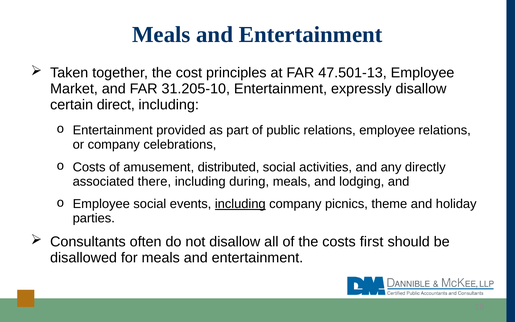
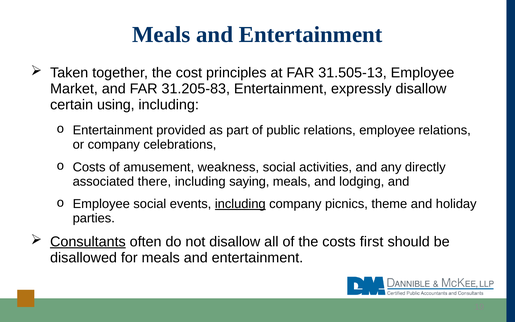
47.501-13: 47.501-13 -> 31.505-13
31.205-10: 31.205-10 -> 31.205-83
direct: direct -> using
distributed: distributed -> weakness
during: during -> saying
Consultants underline: none -> present
